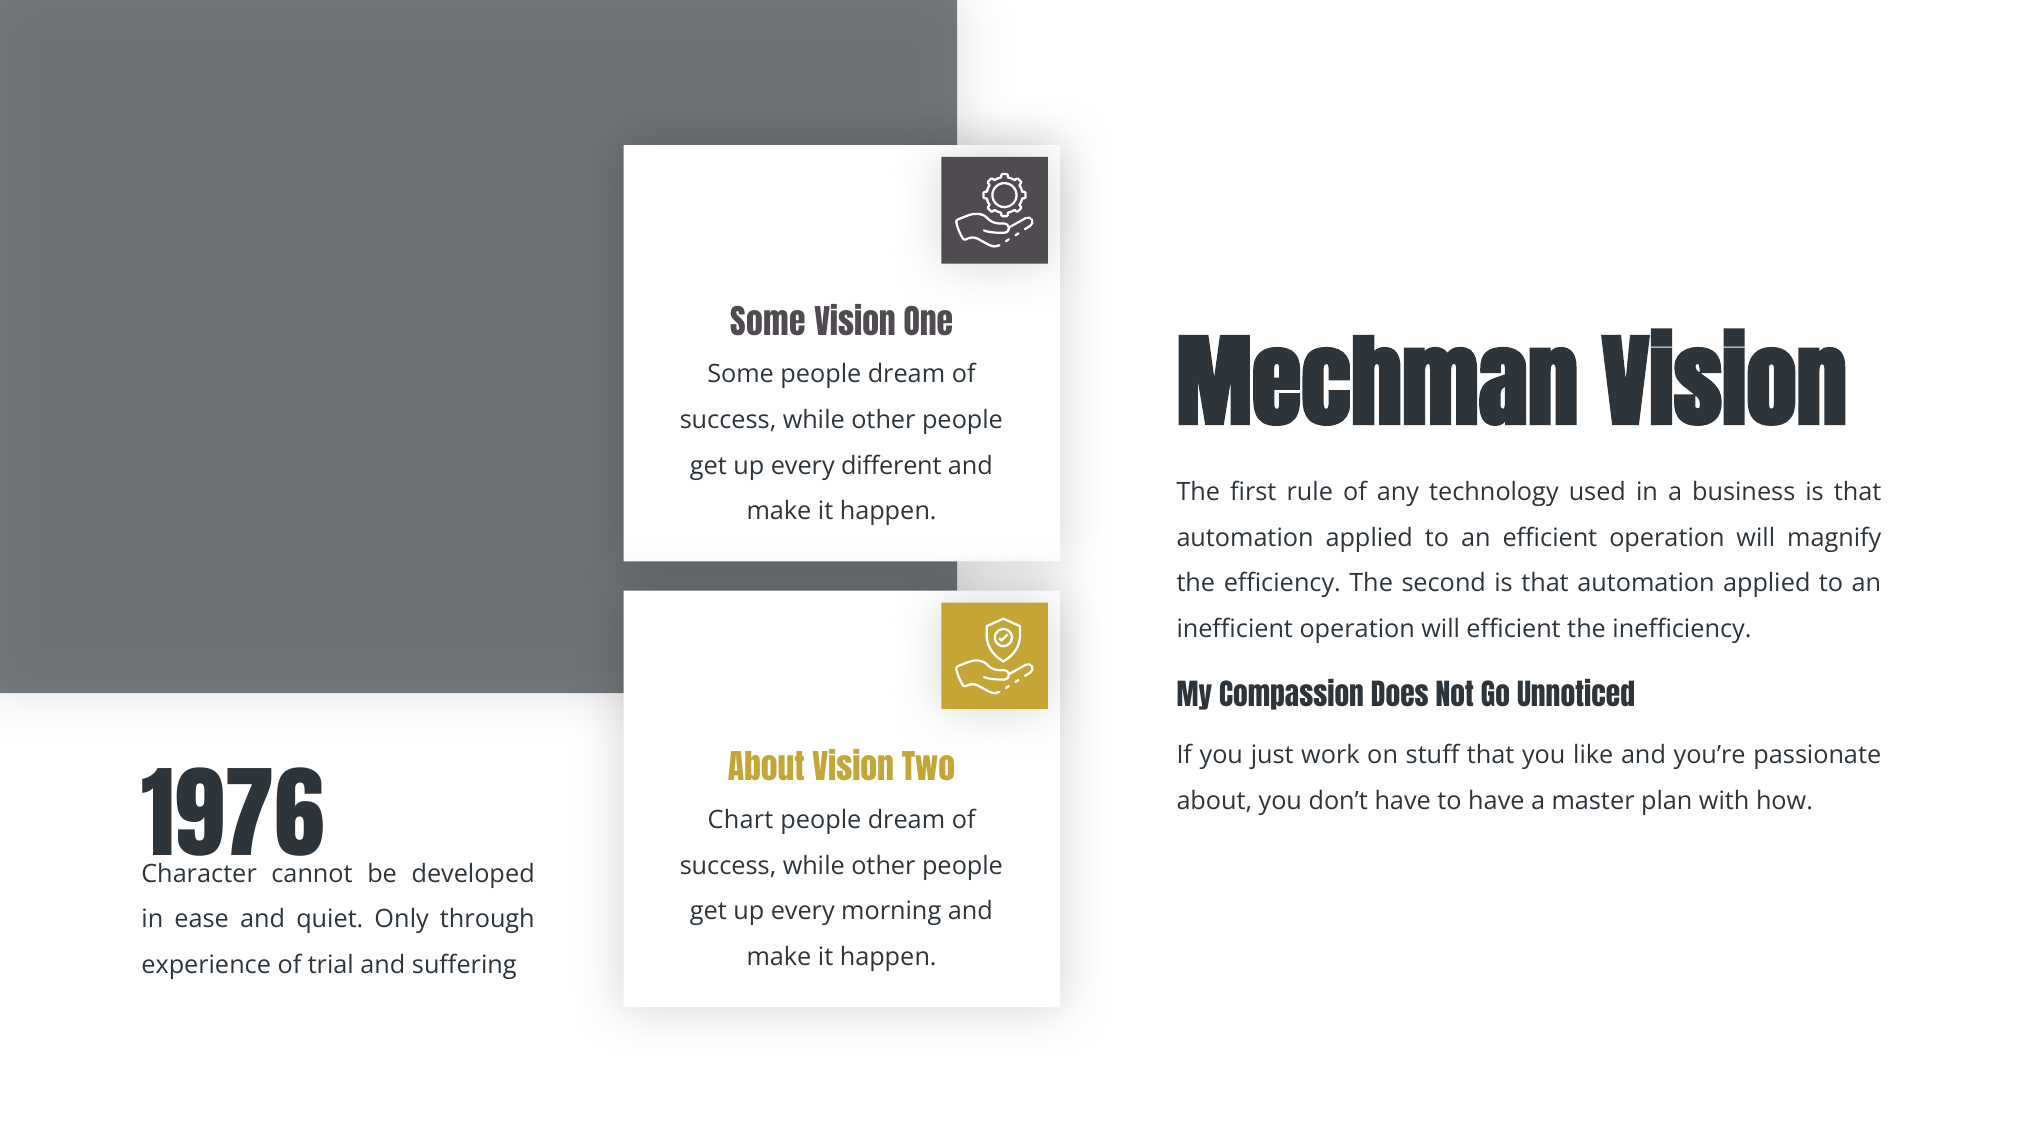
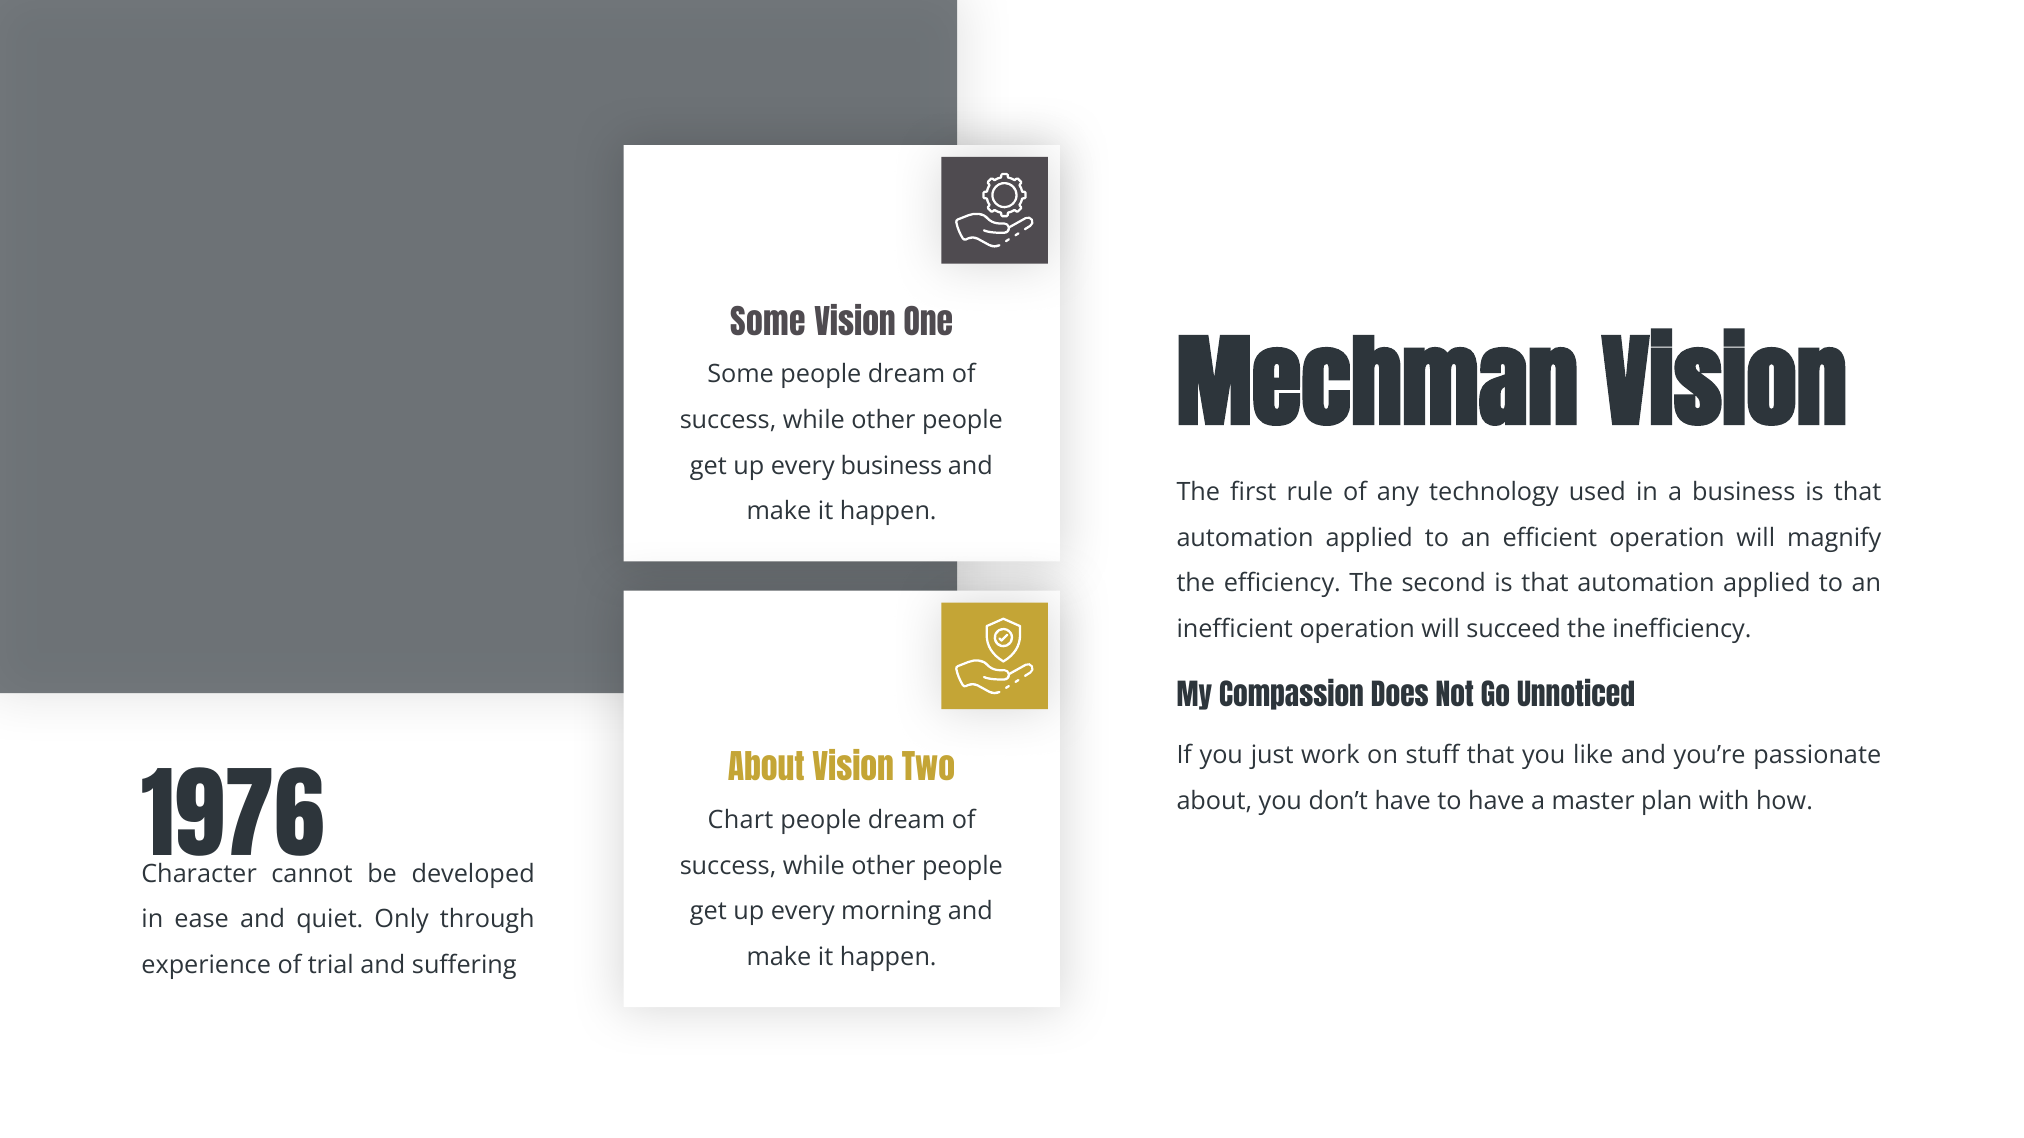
every different: different -> business
will efficient: efficient -> succeed
